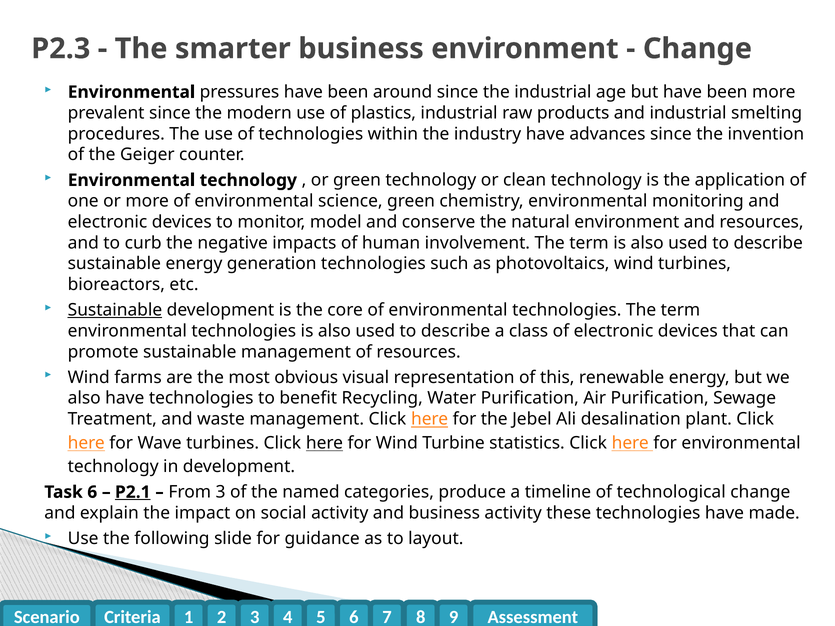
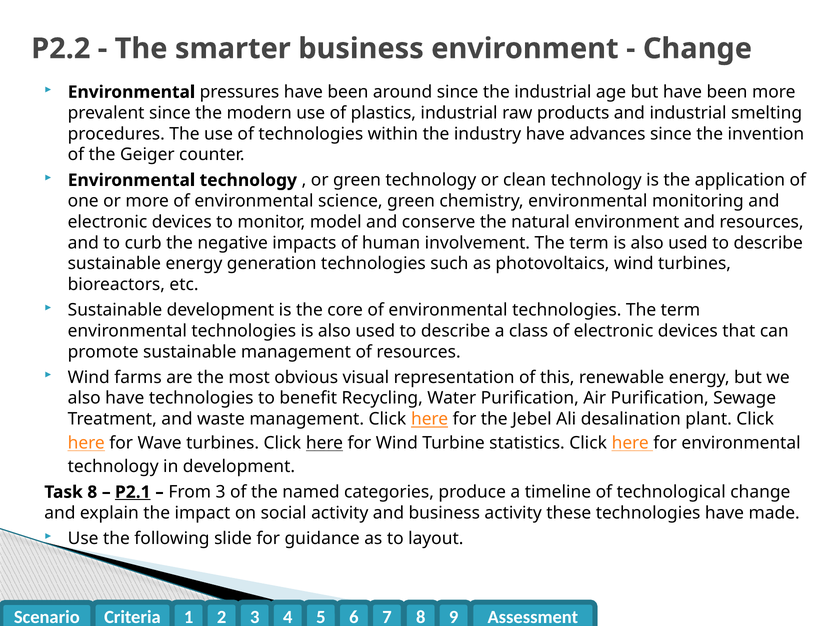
P2.3: P2.3 -> P2.2
Sustainable at (115, 310) underline: present -> none
Task 6: 6 -> 8
